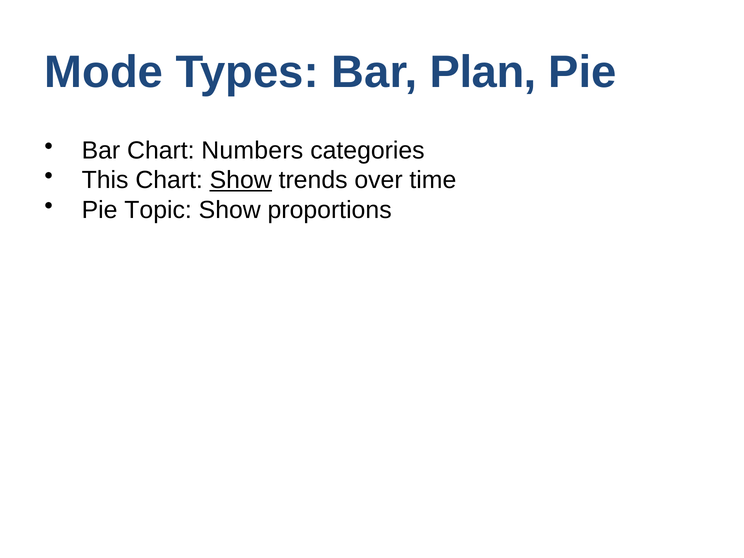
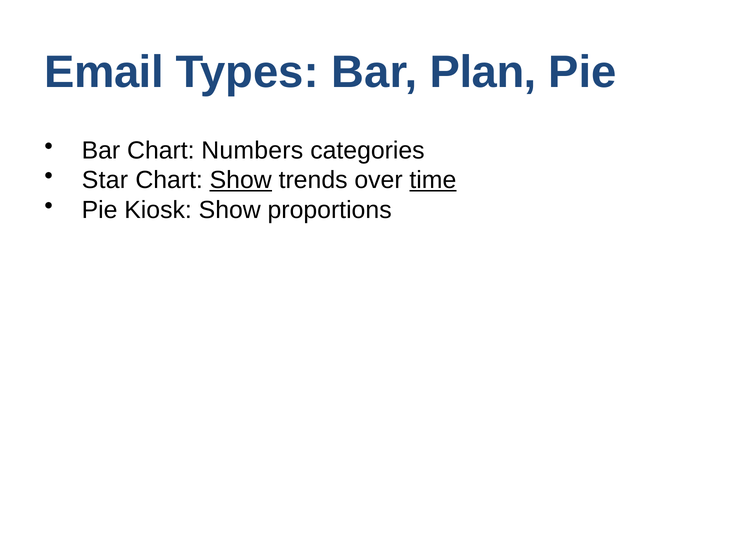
Mode: Mode -> Email
This: This -> Star
time underline: none -> present
Topic: Topic -> Kiosk
